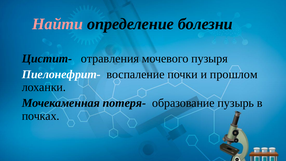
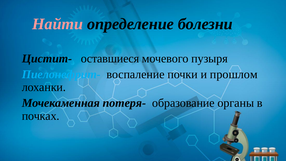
отравления: отравления -> оставшиеся
Пиелонефрит- colour: white -> light blue
пузырь: пузырь -> органы
